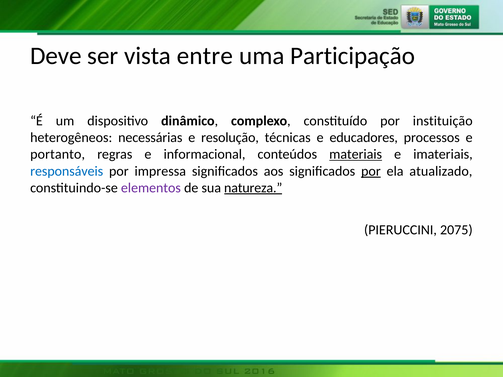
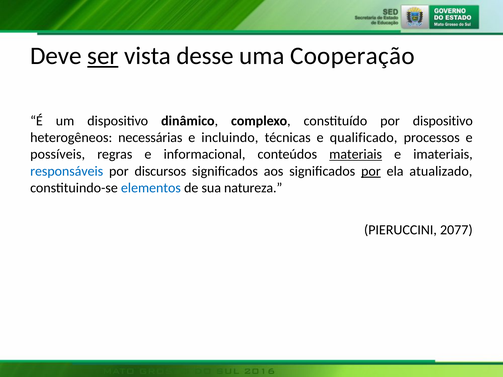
ser underline: none -> present
entre: entre -> desse
Participação: Participação -> Cooperação
por instituição: instituição -> dispositivo
resolução: resolução -> incluindo
educadores: educadores -> qualificado
portanto: portanto -> possíveis
impressa: impressa -> discursos
elementos colour: purple -> blue
natureza underline: present -> none
2075: 2075 -> 2077
